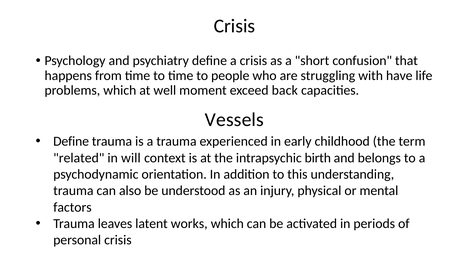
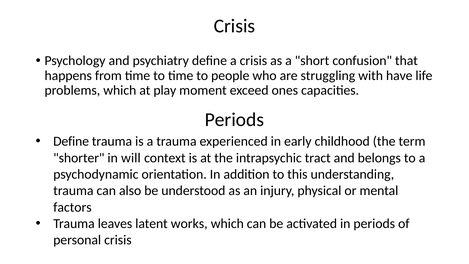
well: well -> play
back: back -> ones
Vessels at (234, 120): Vessels -> Periods
related: related -> shorter
birth: birth -> tract
